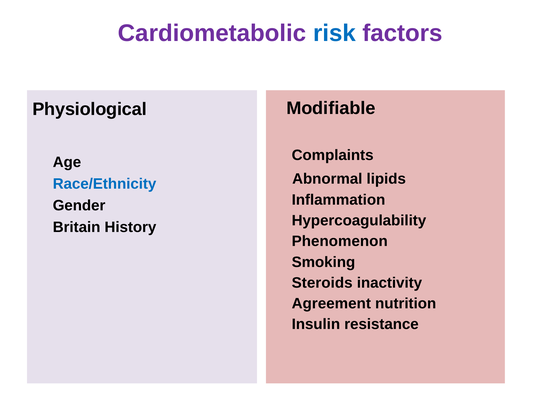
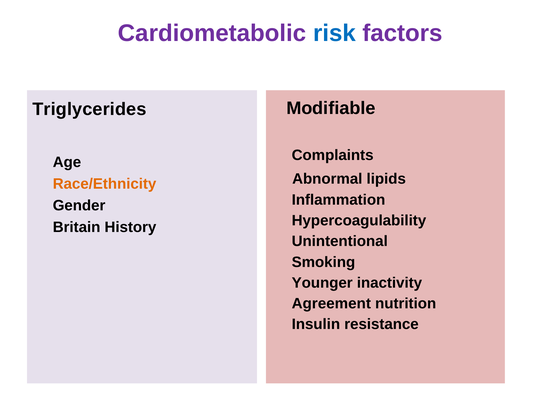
Physiological: Physiological -> Triglycerides
Race/Ethnicity colour: blue -> orange
Phenomenon: Phenomenon -> Unintentional
Steroids: Steroids -> Younger
